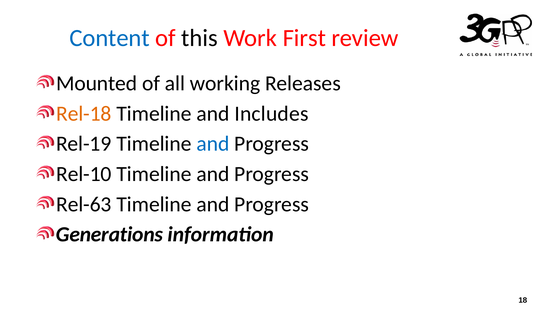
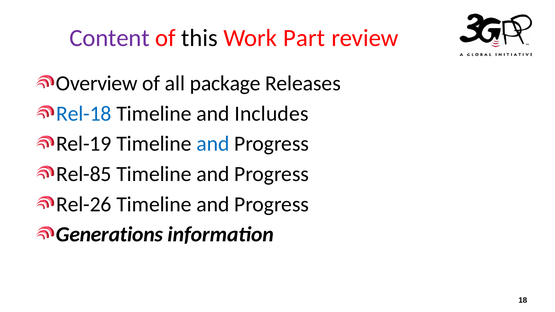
Content colour: blue -> purple
First: First -> Part
Mounted: Mounted -> Overview
working: working -> package
Rel-18 colour: orange -> blue
Rel-10: Rel-10 -> Rel-85
Rel-63: Rel-63 -> Rel-26
